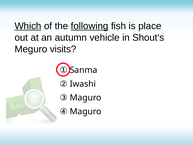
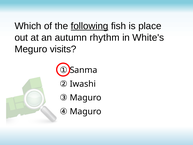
Which underline: present -> none
vehicle: vehicle -> rhythm
Shout's: Shout's -> White's
